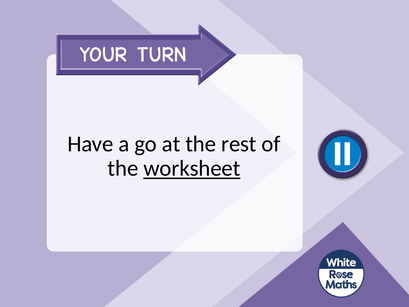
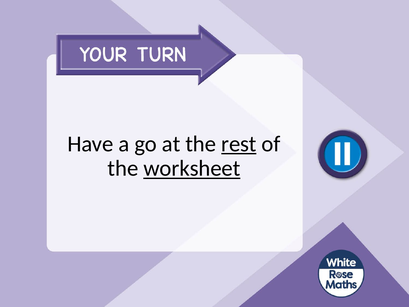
rest underline: none -> present
